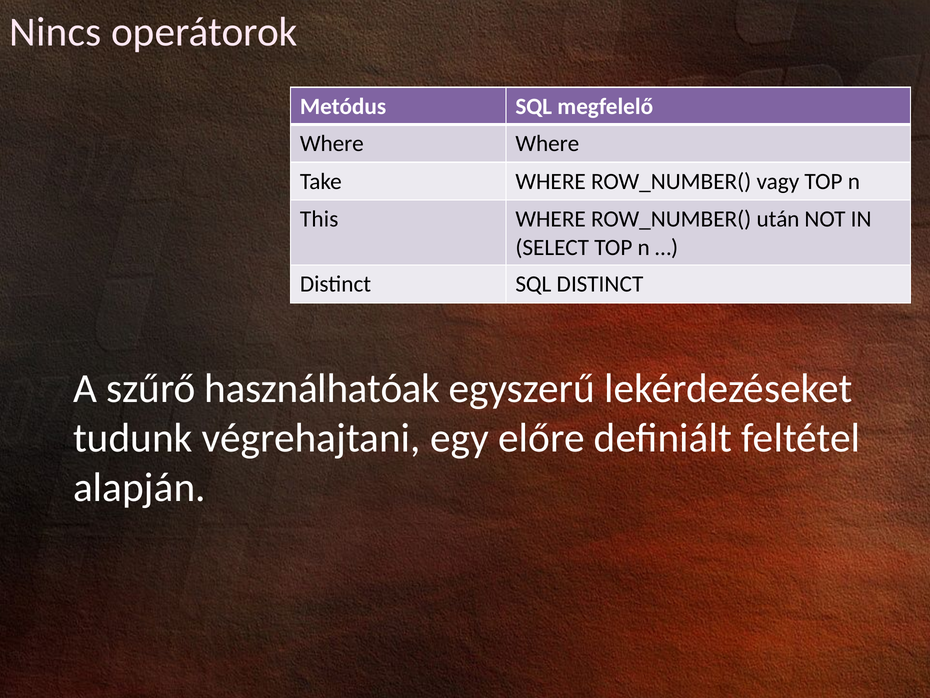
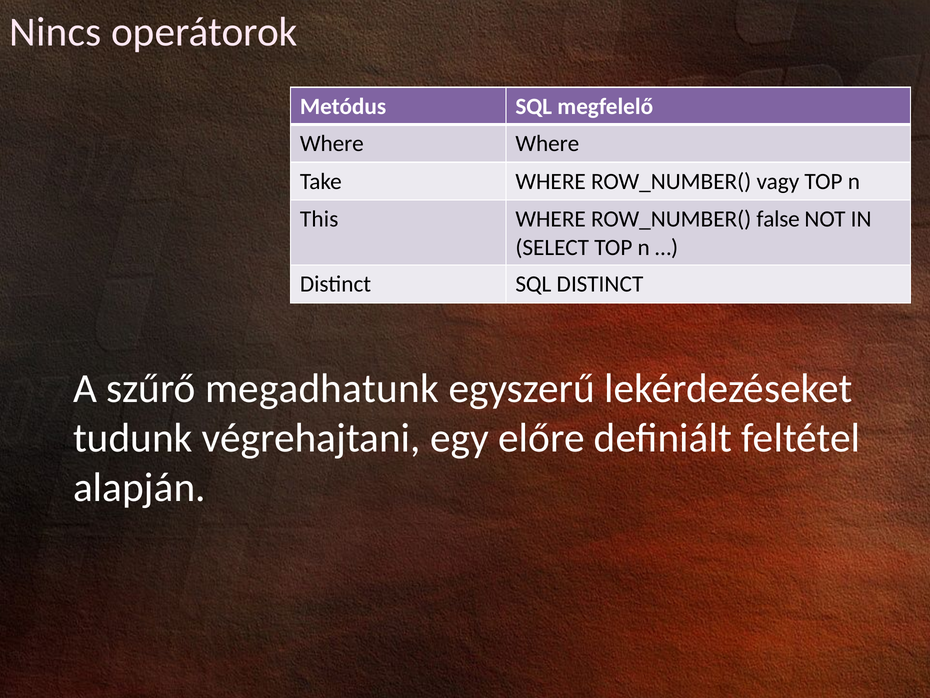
után: után -> false
használhatóak: használhatóak -> megadhatunk
